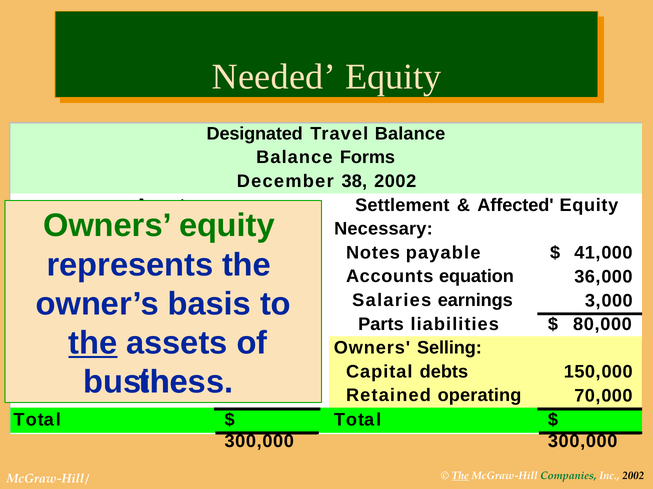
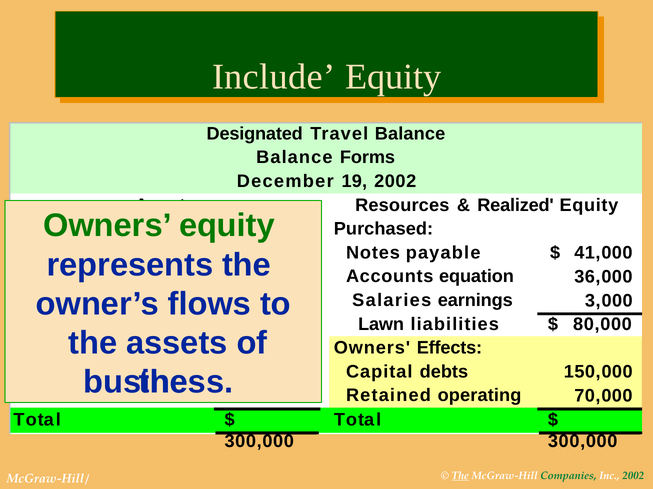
Needed: Needed -> Include
38: 38 -> 19
Settlement: Settlement -> Resources
Affected: Affected -> Realized
Necessary: Necessary -> Purchased
basis: basis -> flows
Parts: Parts -> Lawn
the at (93, 344) underline: present -> none
Selling: Selling -> Effects
2002 at (633, 476) colour: black -> green
